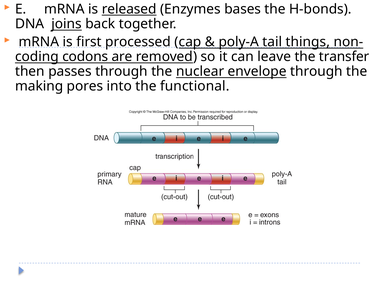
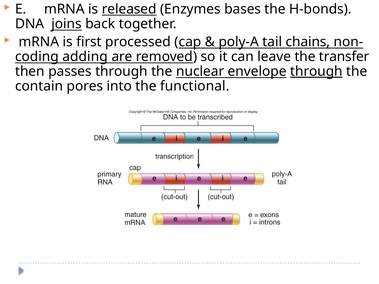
things: things -> chains
codons: codons -> adding
through at (316, 71) underline: none -> present
making: making -> contain
